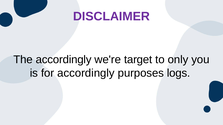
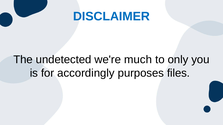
DISCLAIMER colour: purple -> blue
The accordingly: accordingly -> undetected
target: target -> much
logs: logs -> files
